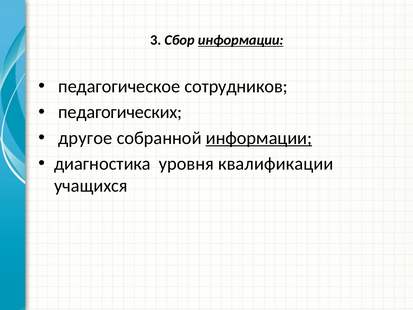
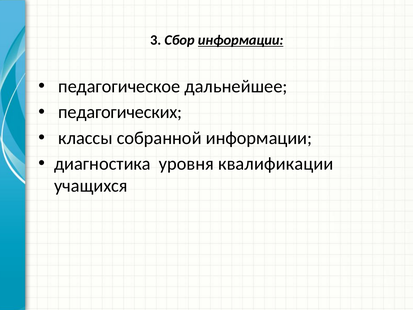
сотрудников: сотрудников -> дальнейшее
другое: другое -> классы
информации at (259, 138) underline: present -> none
